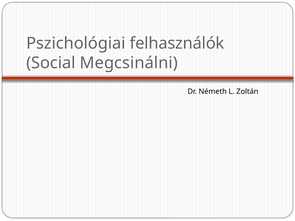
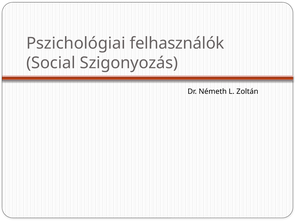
Megcsinálni: Megcsinálni -> Szigonyozás
